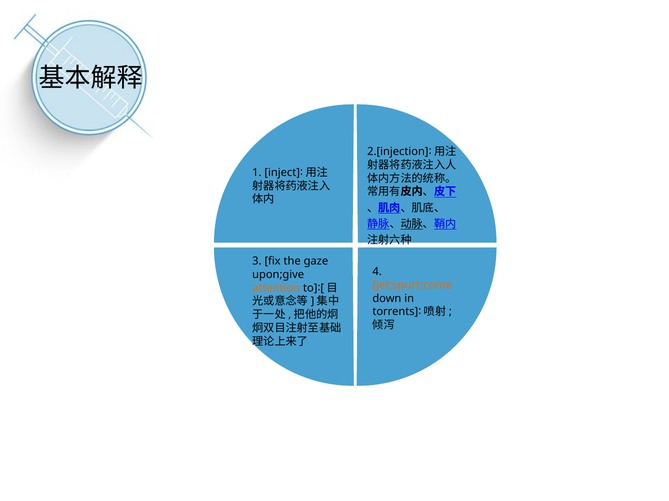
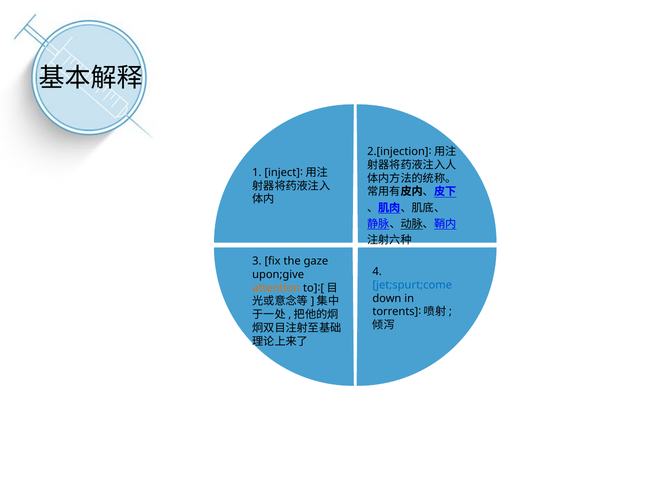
jet;spurt;come colour: orange -> blue
